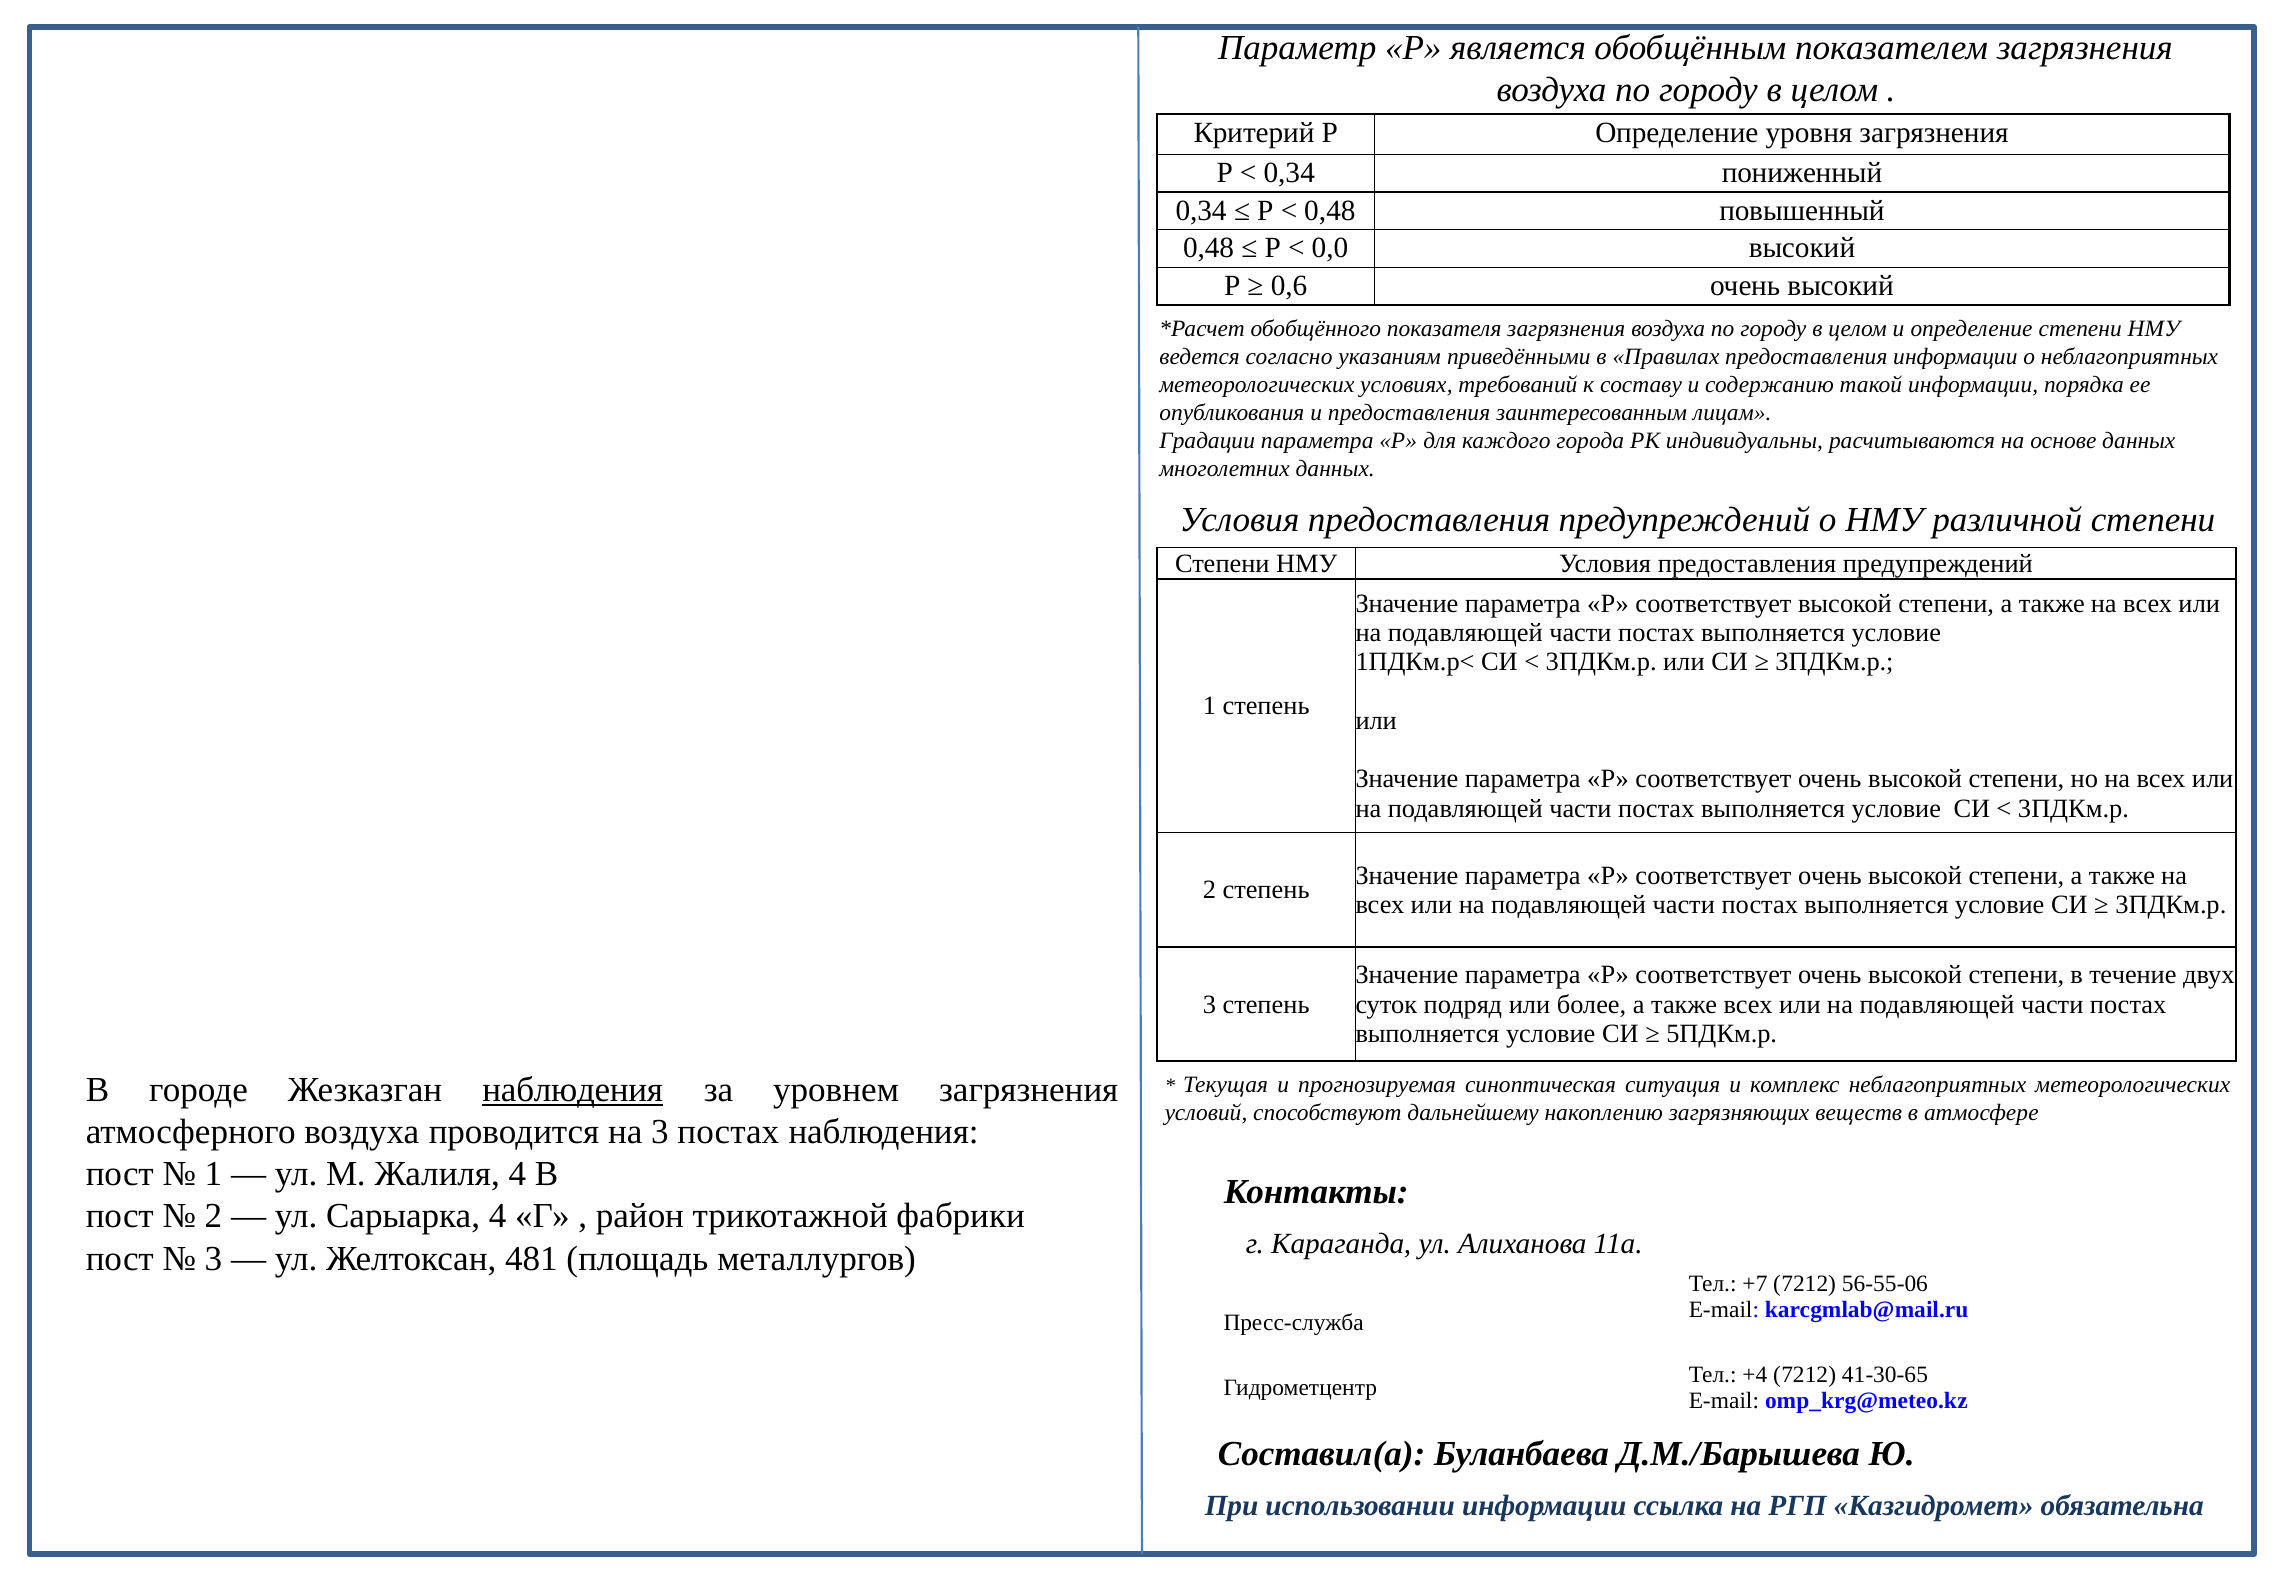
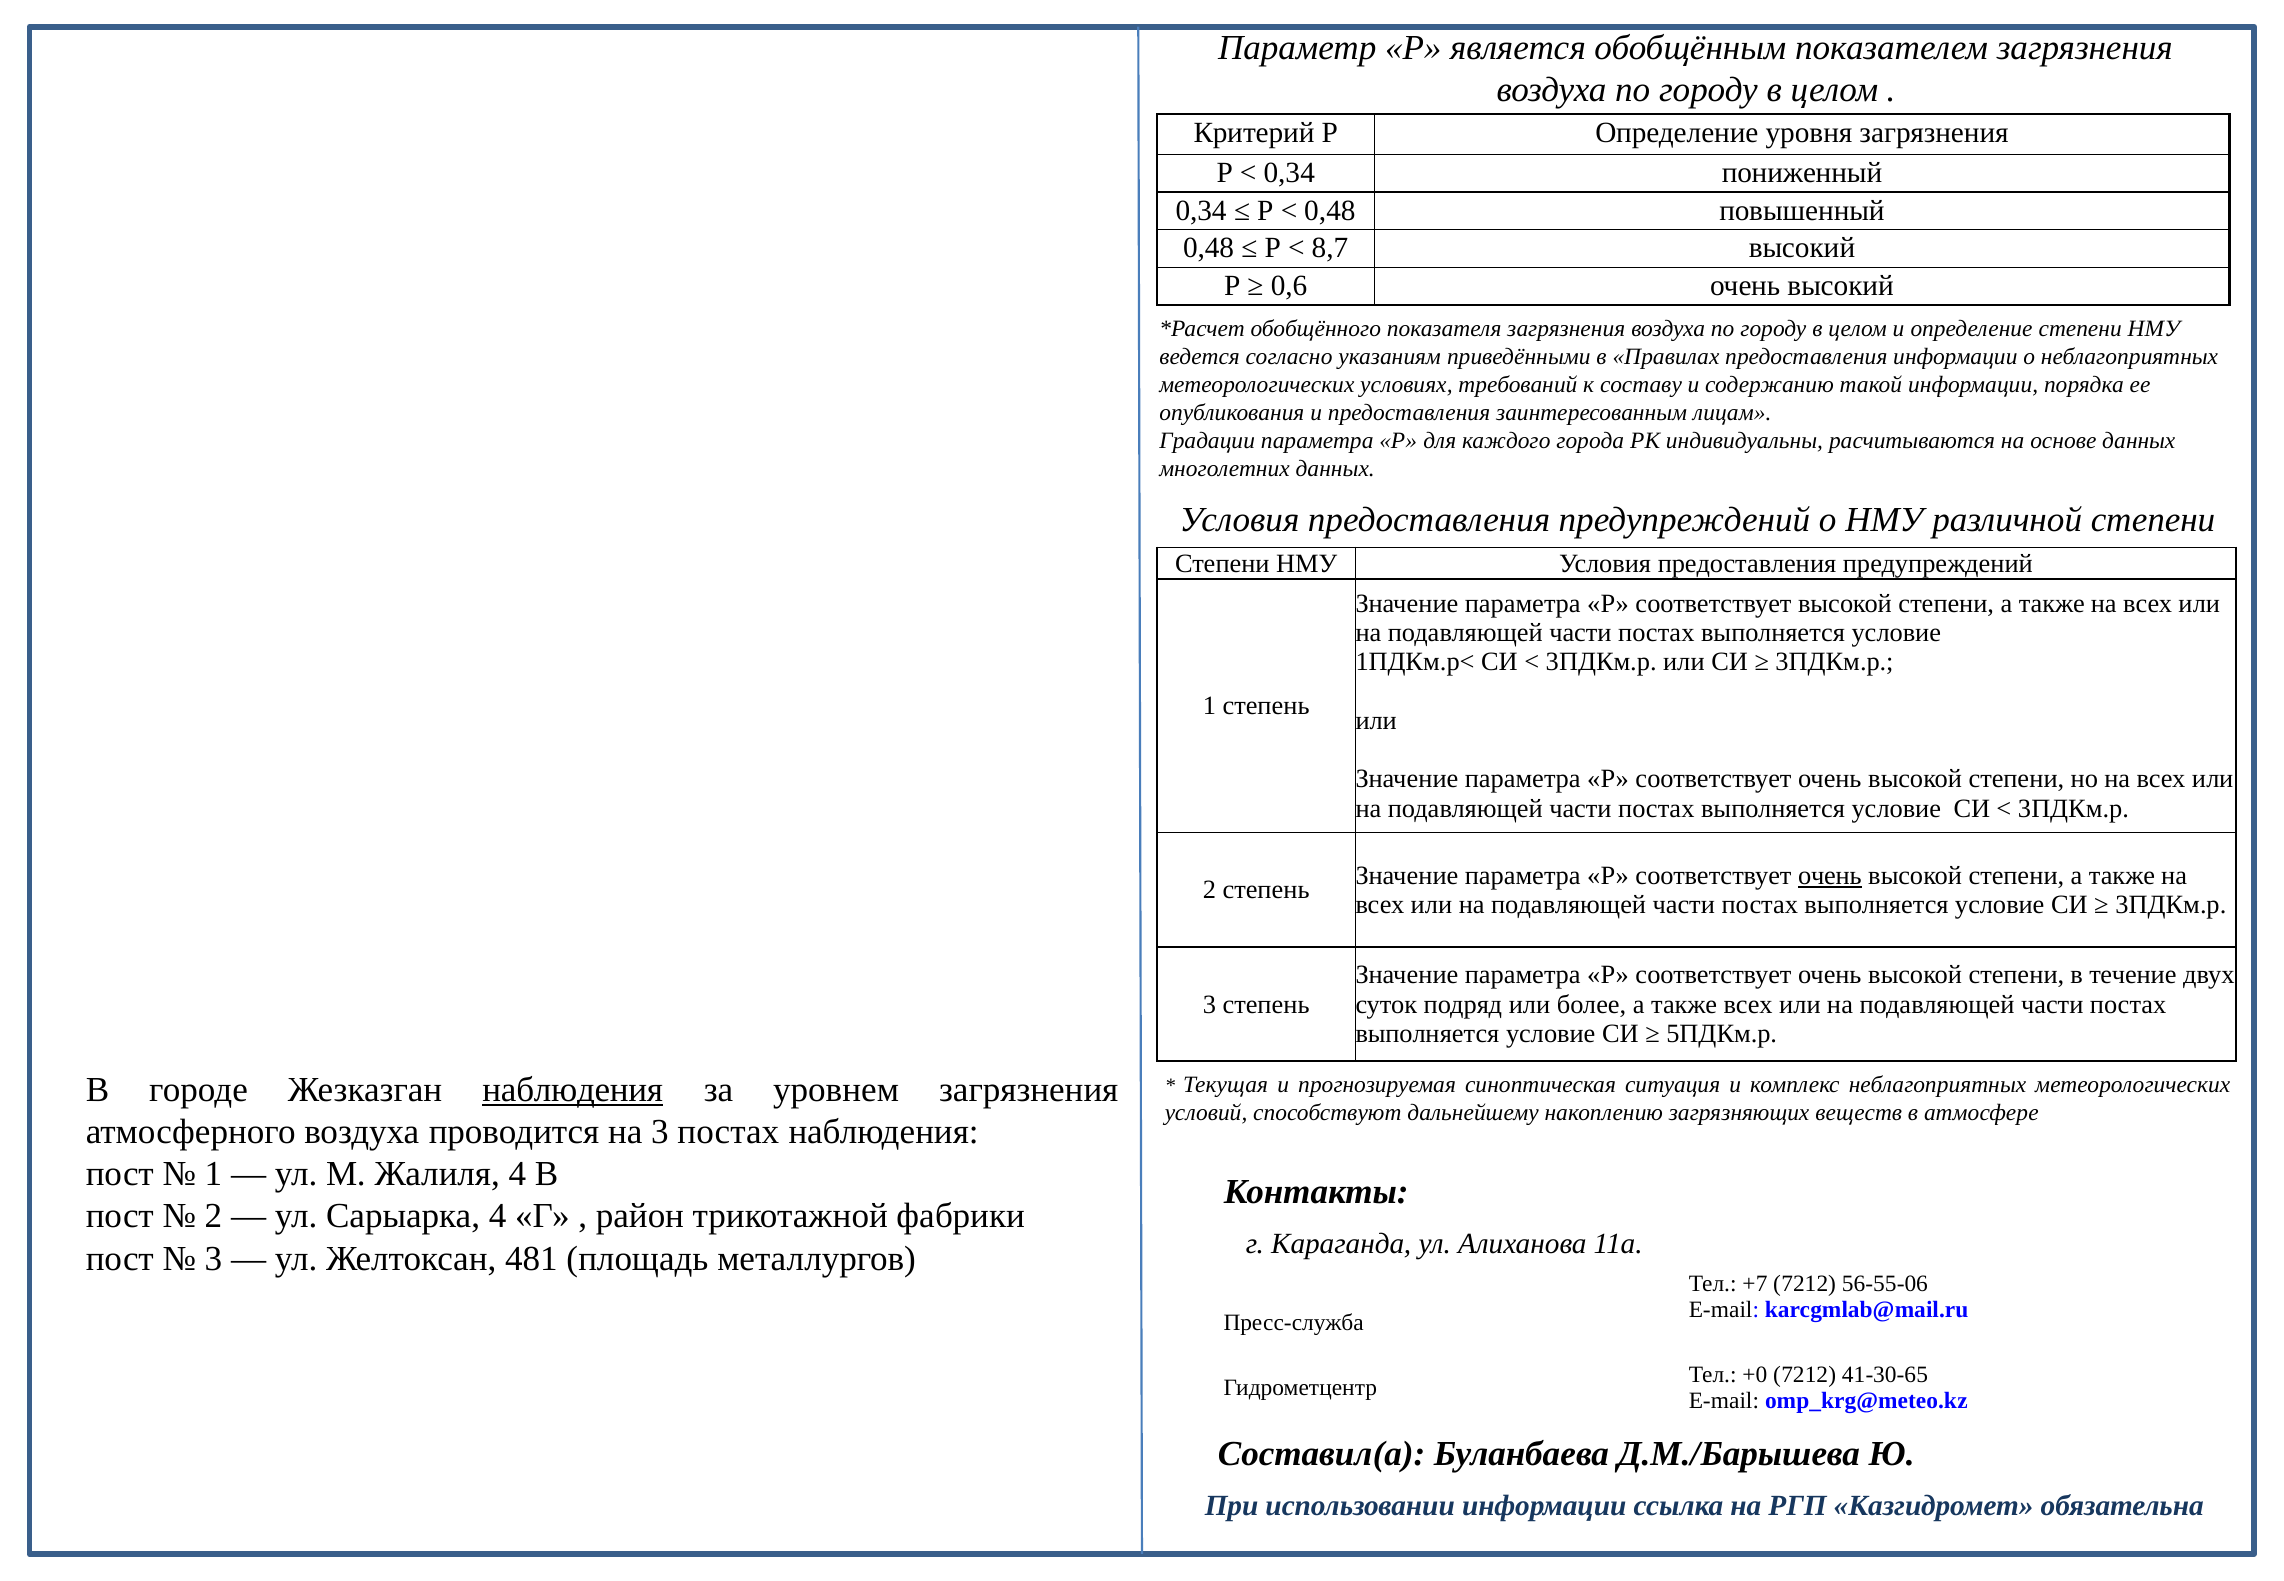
0,0: 0,0 -> 8,7
очень at (1830, 876) underline: none -> present
+4: +4 -> +0
